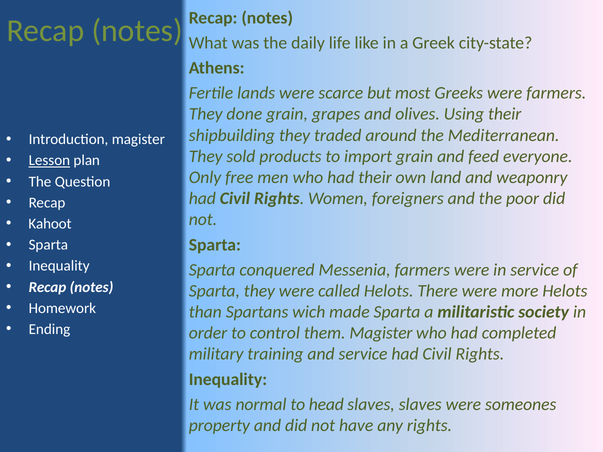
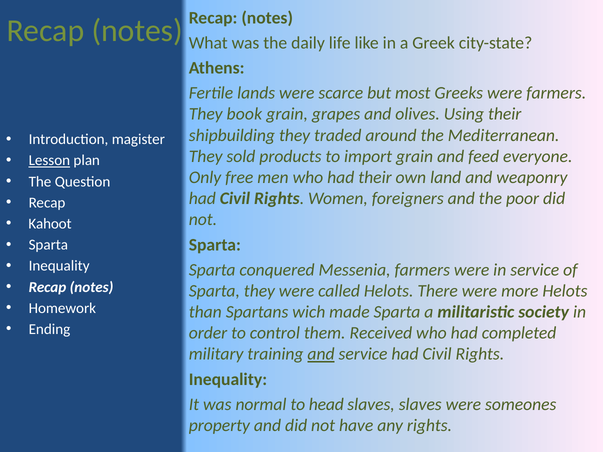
done: done -> book
them Magister: Magister -> Received
and at (321, 354) underline: none -> present
